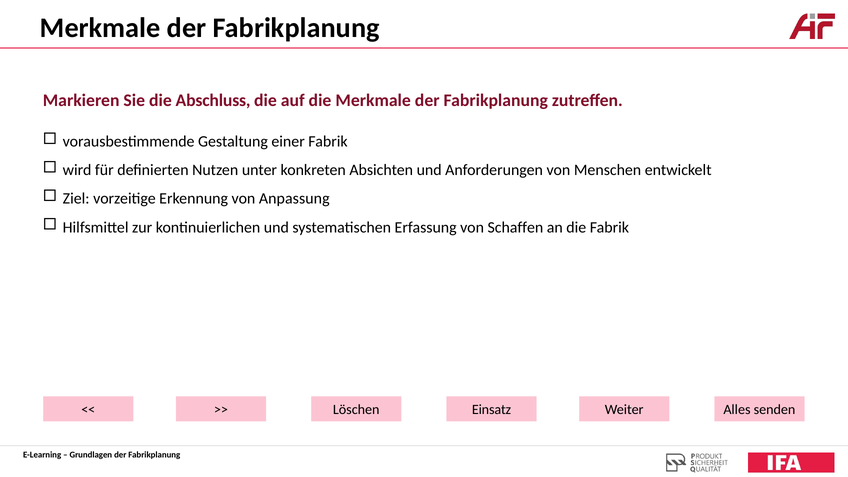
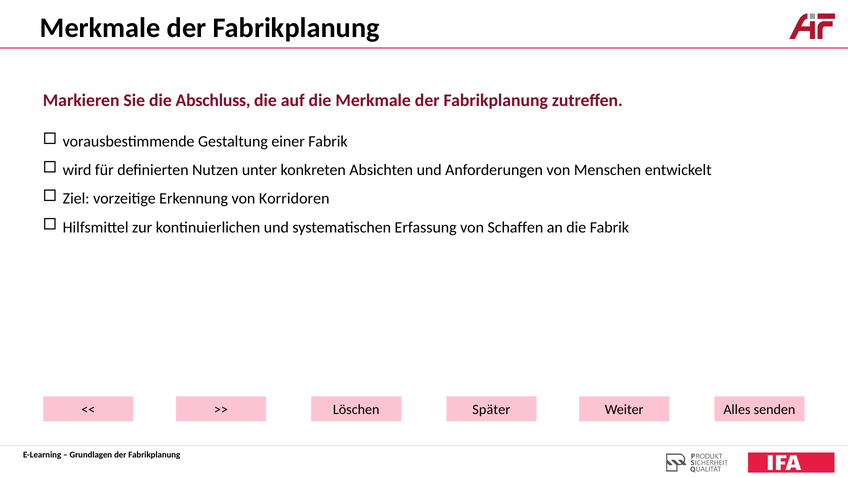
Anpassung: Anpassung -> Korridoren
Einsatz: Einsatz -> Später
